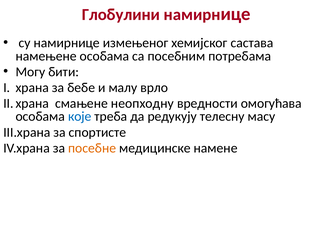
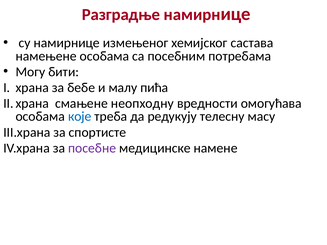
Глобулини: Глобулини -> Разградње
врло: врло -> пића
посебне colour: orange -> purple
